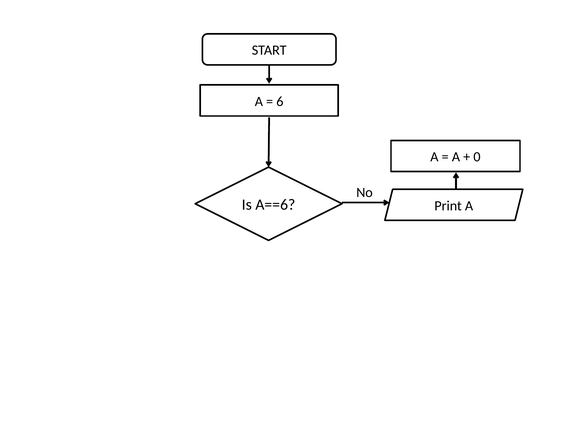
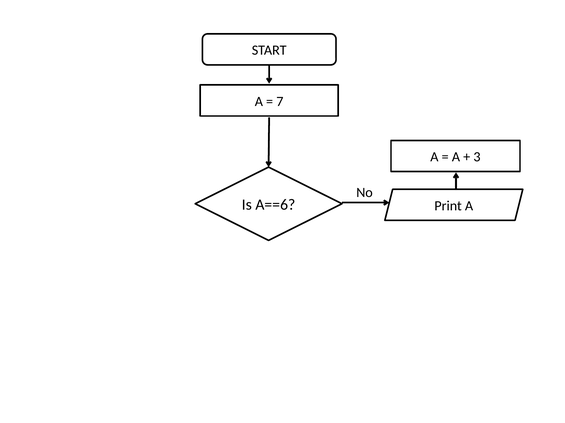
6: 6 -> 7
0: 0 -> 3
